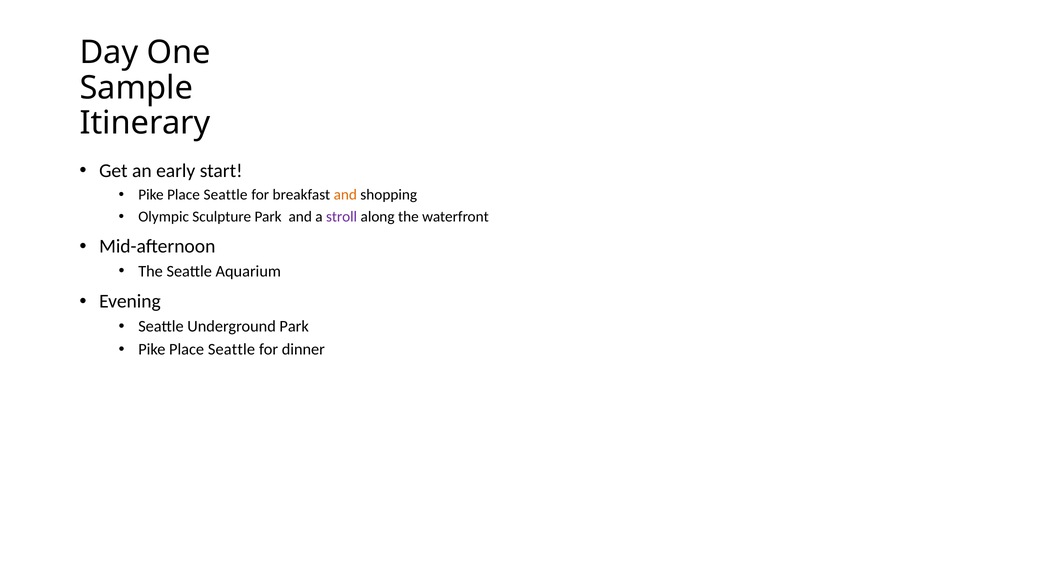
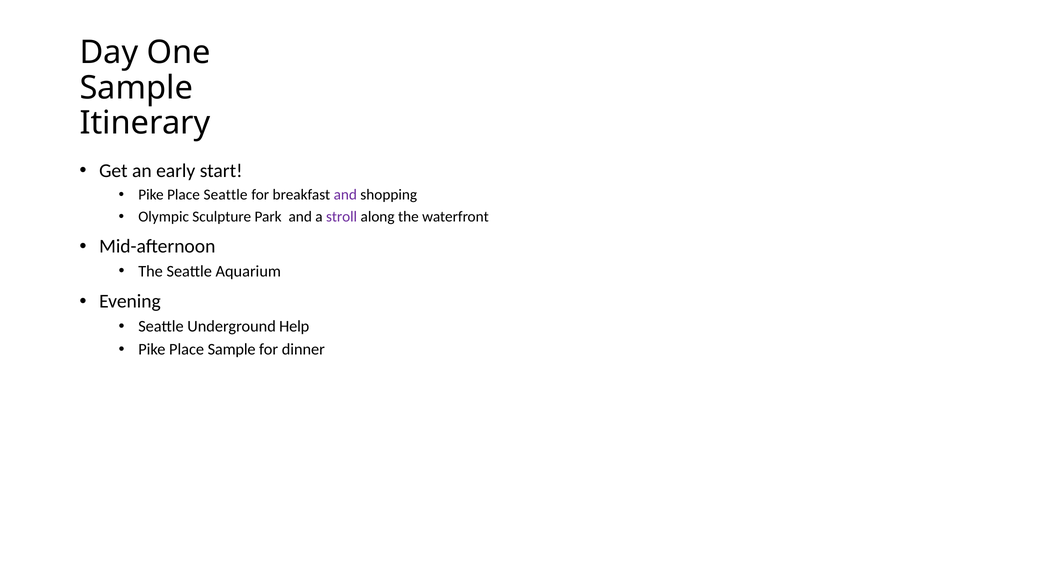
and at (345, 195) colour: orange -> purple
Underground Park: Park -> Help
Seattle at (231, 350): Seattle -> Sample
